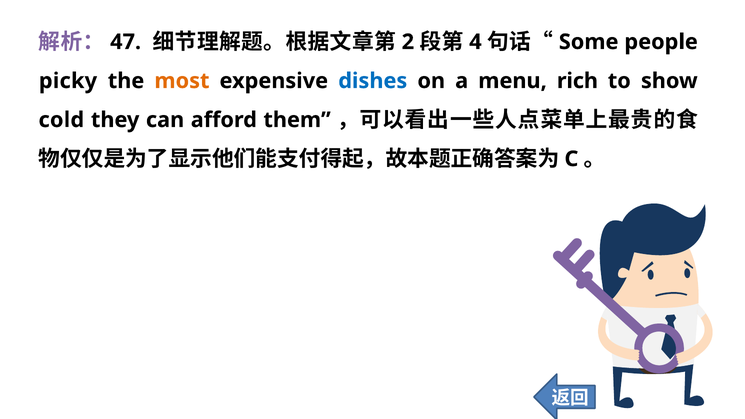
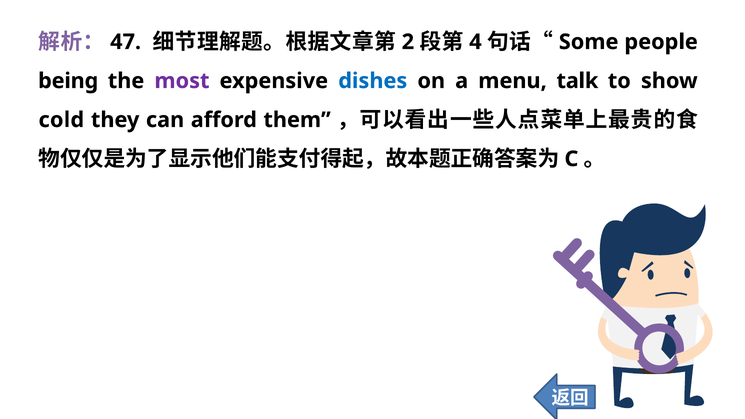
picky: picky -> being
most colour: orange -> purple
rich: rich -> talk
